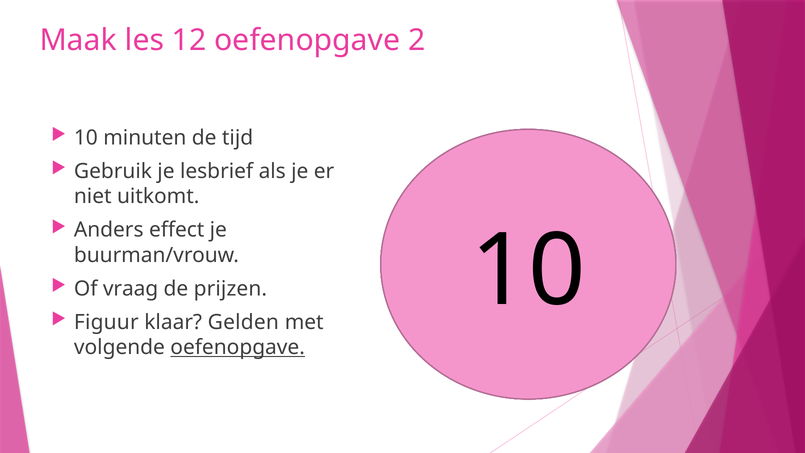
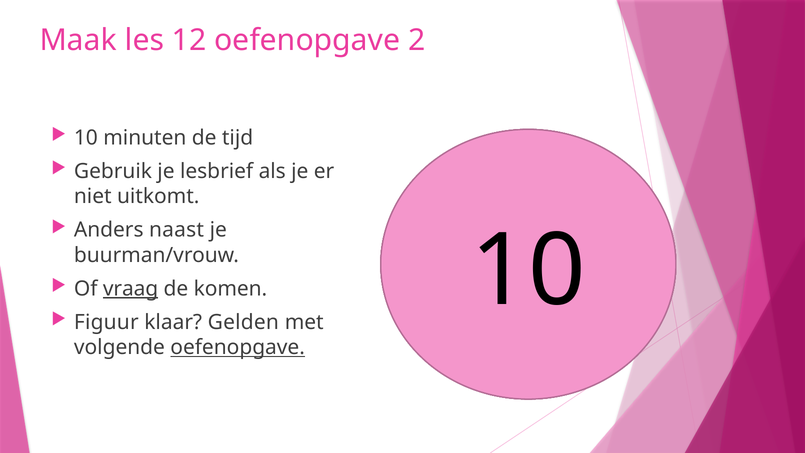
effect: effect -> naast
vraag underline: none -> present
prijzen: prijzen -> komen
